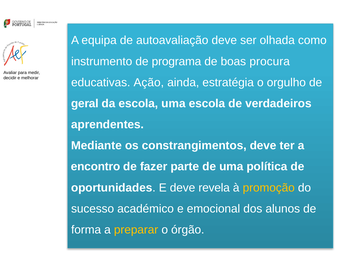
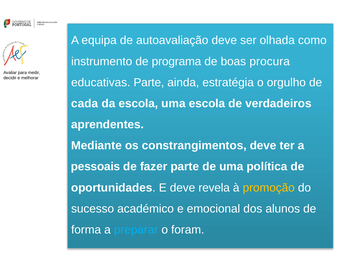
educativas Ação: Ação -> Parte
geral: geral -> cada
encontro: encontro -> pessoais
preparar colour: yellow -> light blue
órgão: órgão -> foram
